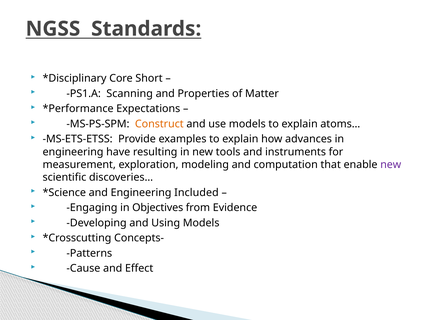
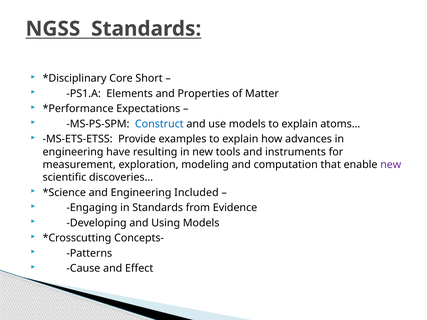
Scanning: Scanning -> Elements
Construct colour: orange -> blue
in Objectives: Objectives -> Standards
